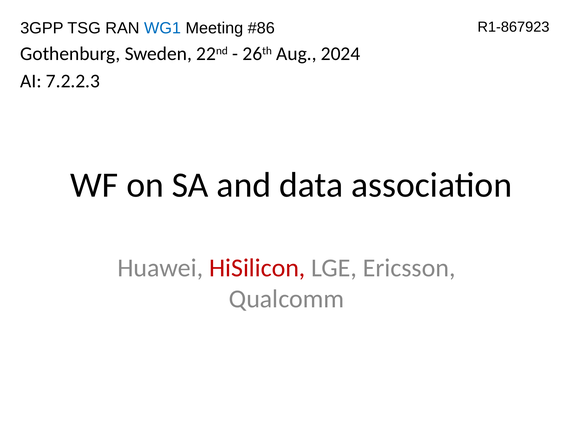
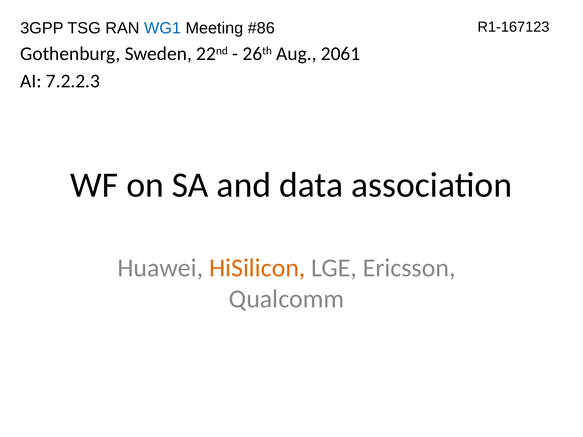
R1-867923: R1-867923 -> R1-167123
2024: 2024 -> 2061
HiSilicon colour: red -> orange
